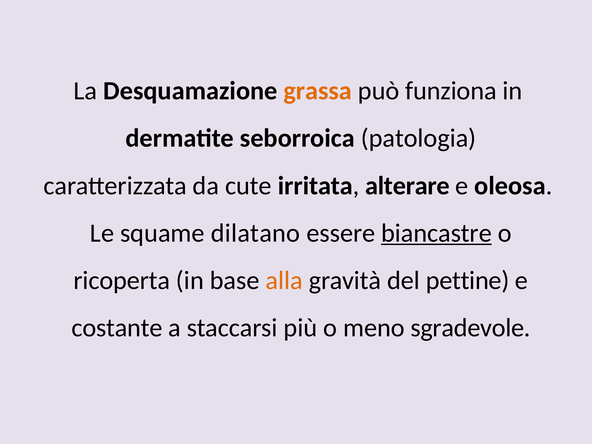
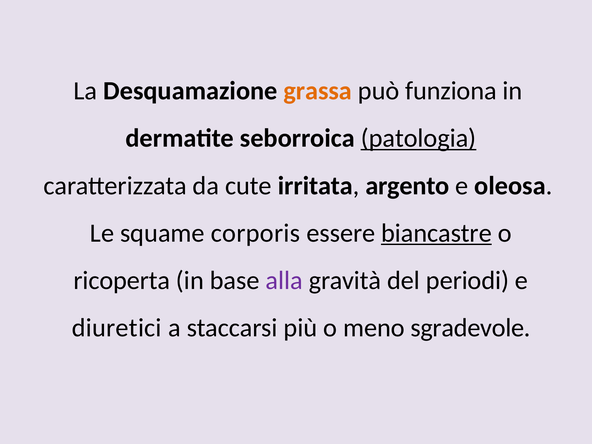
patologia underline: none -> present
alterare: alterare -> argento
dilatano: dilatano -> corporis
alla colour: orange -> purple
pettine: pettine -> periodi
costante: costante -> diuretici
